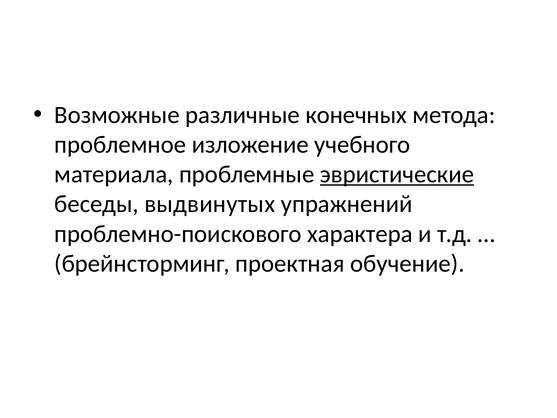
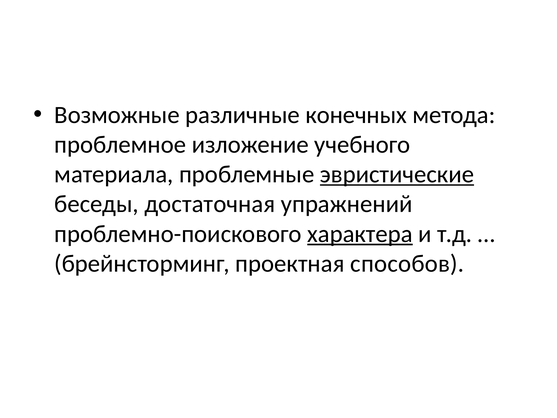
выдвинутых: выдвинутых -> достаточная
характера underline: none -> present
обучение: обучение -> способов
